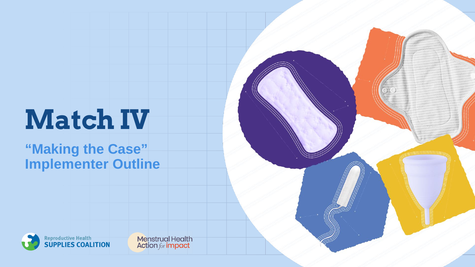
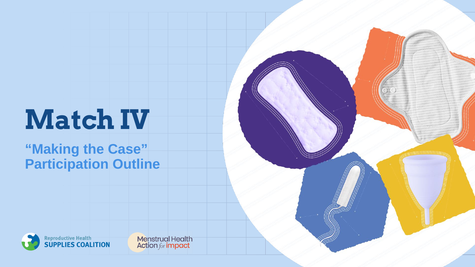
Implementer: Implementer -> Participation
